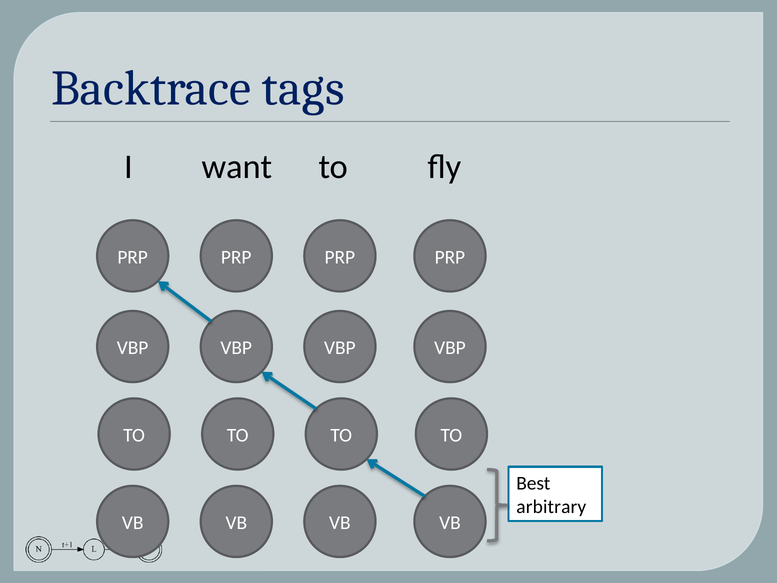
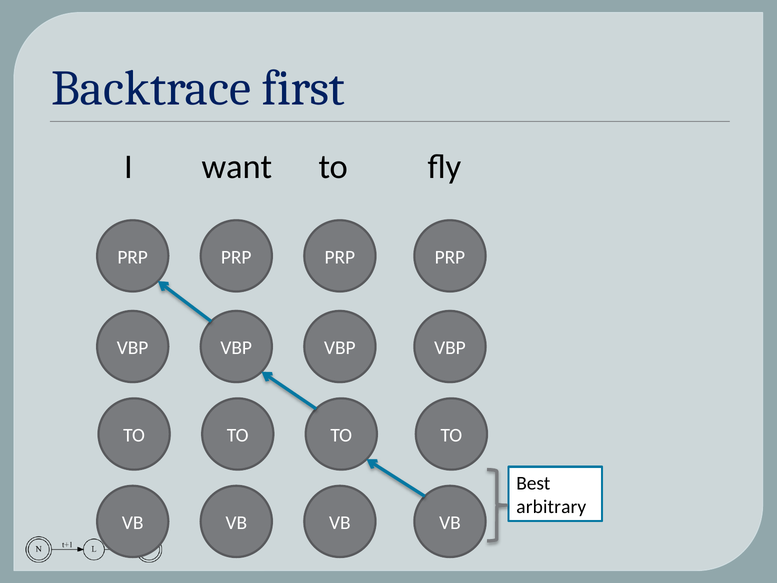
tags: tags -> first
